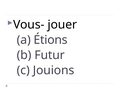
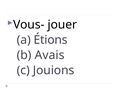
Futur: Futur -> Avais
